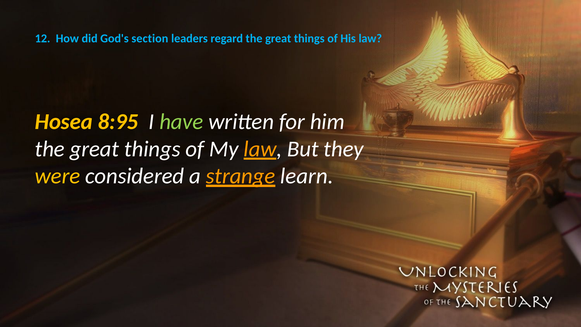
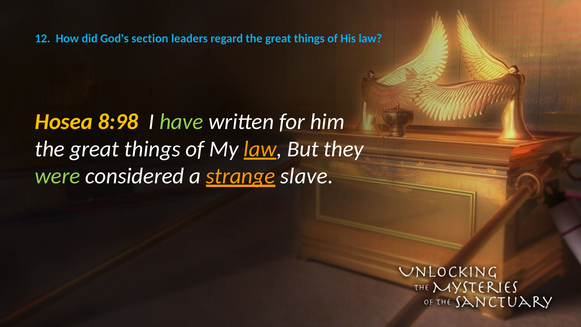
8:95: 8:95 -> 8:98
were colour: yellow -> light green
learn: learn -> slave
